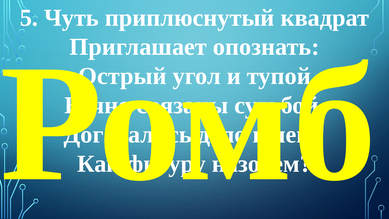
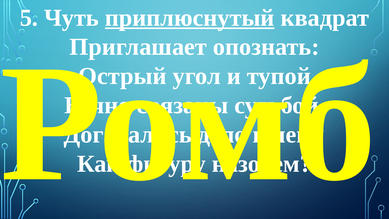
приплюснутый underline: none -> present
